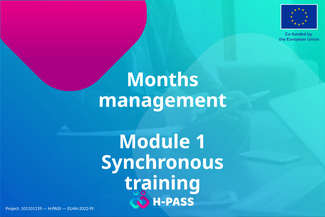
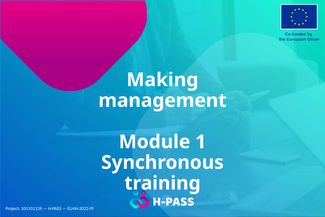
Months: Months -> Making
